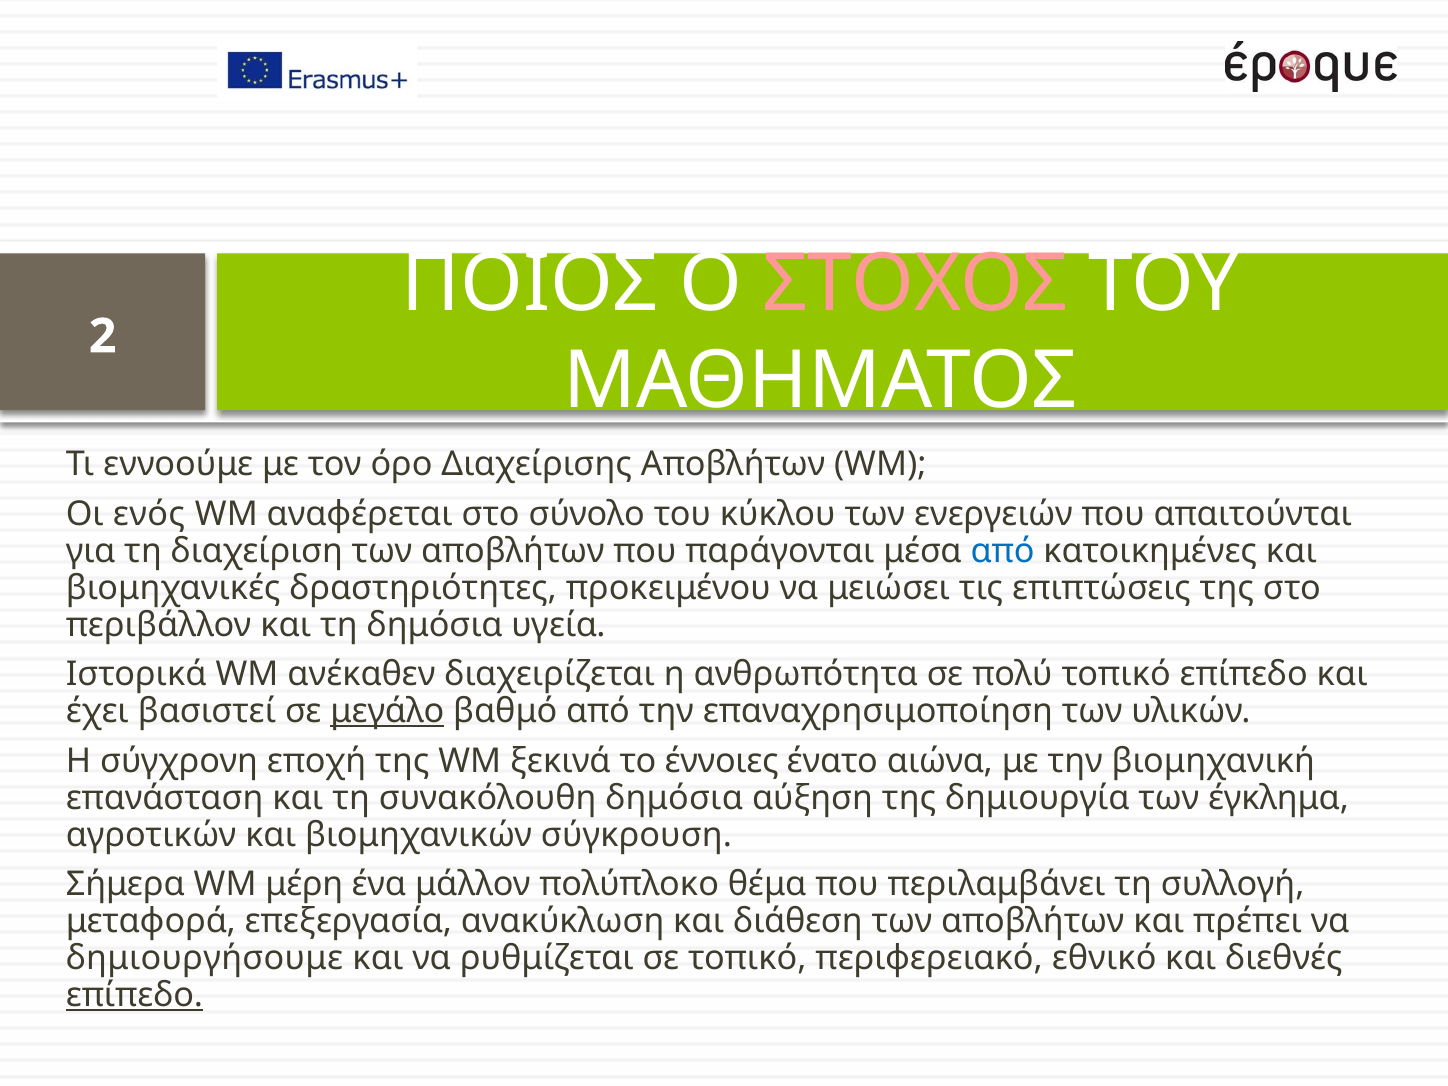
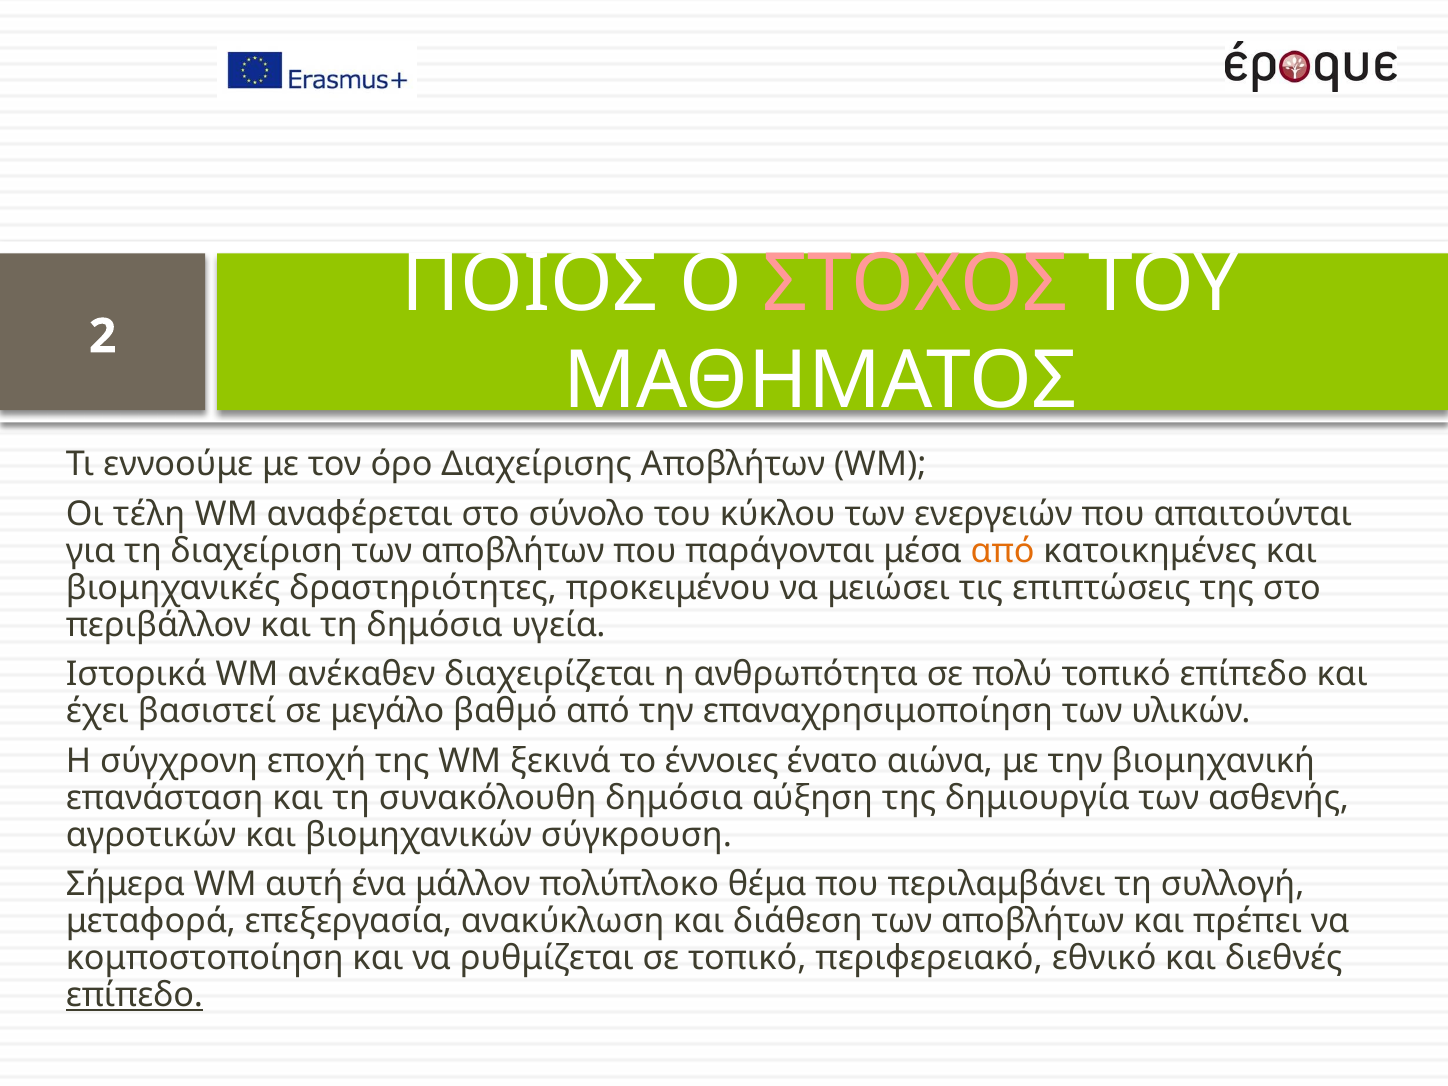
ενός: ενός -> τέλη
από at (1003, 551) colour: blue -> orange
μεγάλο underline: present -> none
έγκλημα: έγκλημα -> ασθενής
μέρη: μέρη -> αυτή
δημιουργήσουμε: δημιουργήσουμε -> κομποστοποίηση
